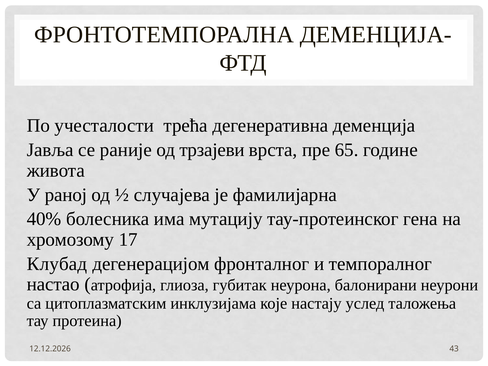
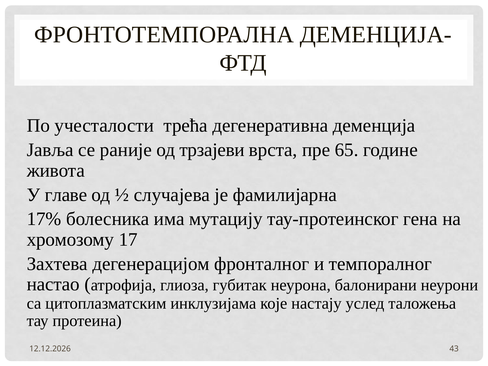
раној: раној -> главе
40%: 40% -> 17%
Клубад: Клубад -> Захтева
